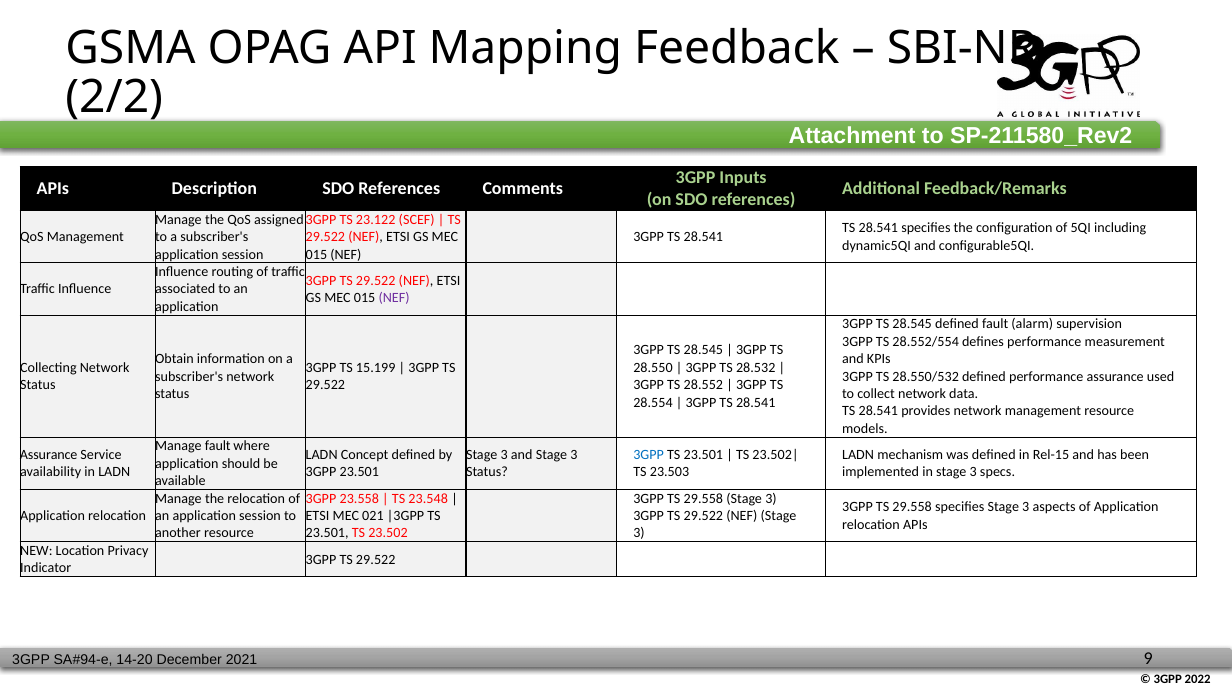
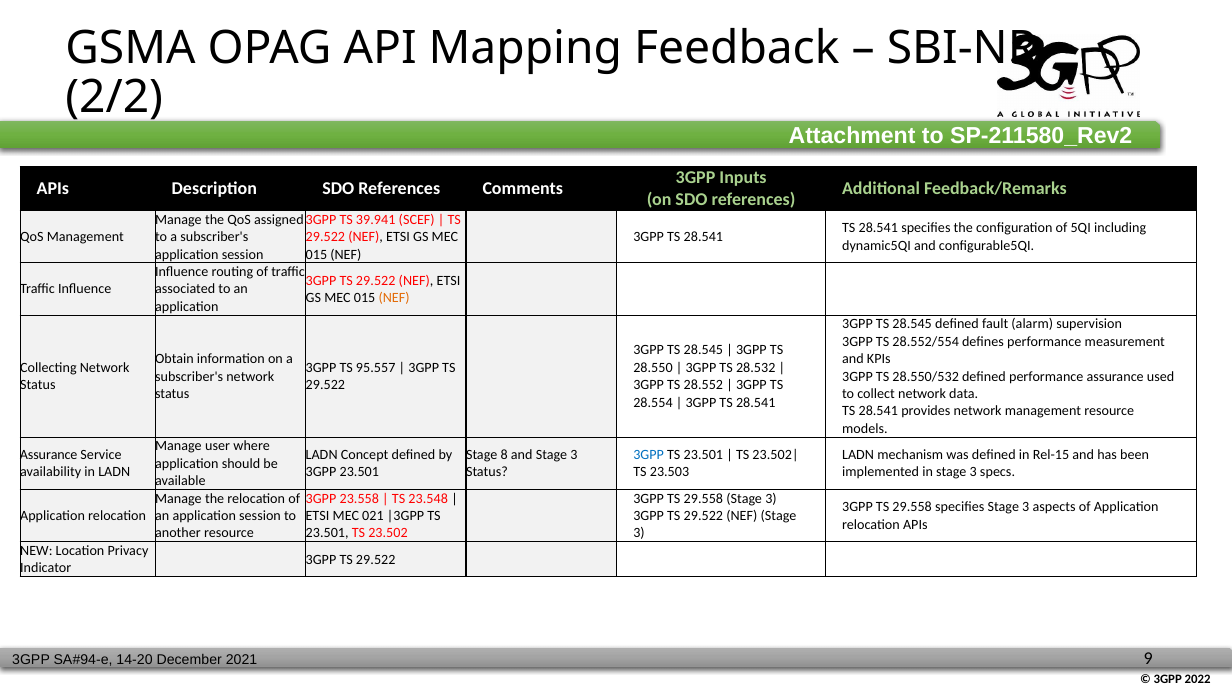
23.122: 23.122 -> 39.941
NEF at (394, 298) colour: purple -> orange
15.199: 15.199 -> 95.557
Manage fault: fault -> user
3 at (504, 455): 3 -> 8
